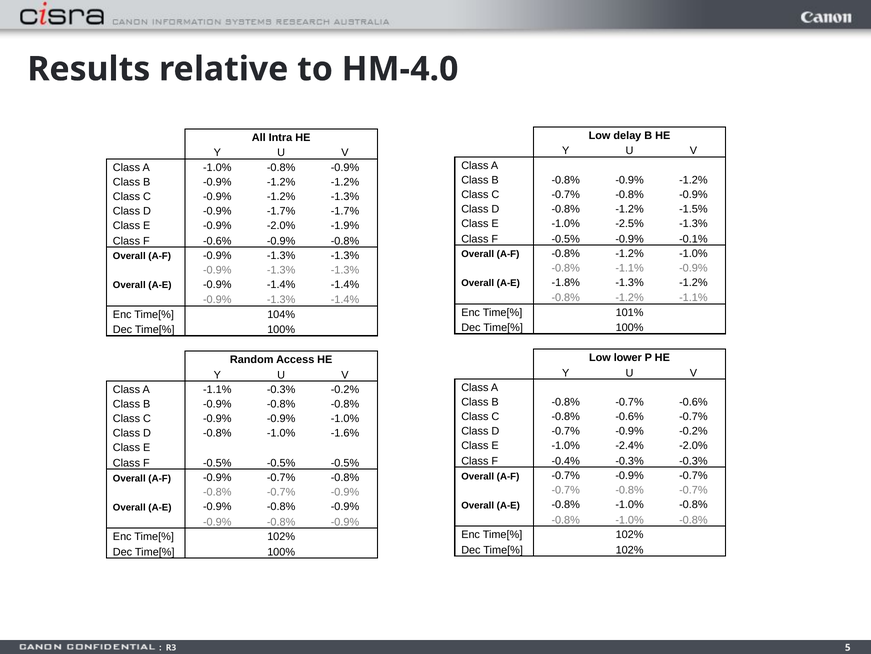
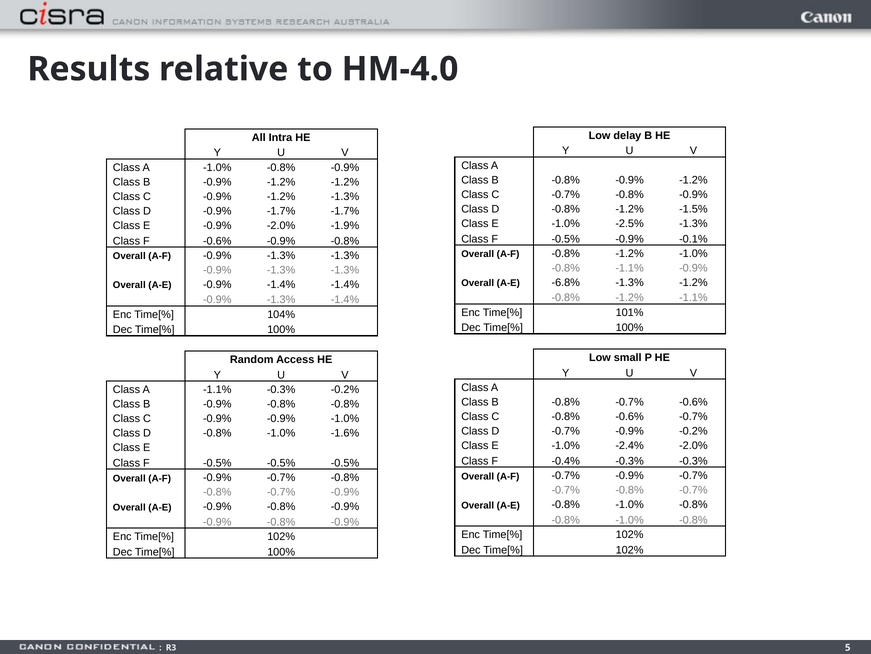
-1.8%: -1.8% -> -6.8%
lower: lower -> small
